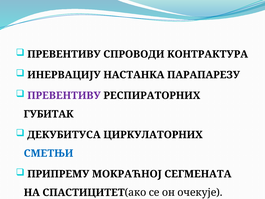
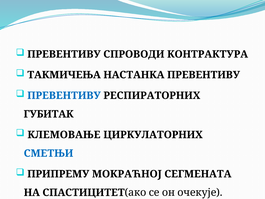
ИНЕРВАЦИЈУ: ИНЕРВАЦИЈУ -> ТАКМИЧЕЊА
НАСТАНКА ПАРАПАРЕЗУ: ПАРАПАРЕЗУ -> ПРЕВЕНТИВУ
ПРЕВЕНТИВУ at (64, 95) colour: purple -> blue
ДЕКУБИТУСА: ДЕКУБИТУСА -> КЛЕМОВАЊЕ
